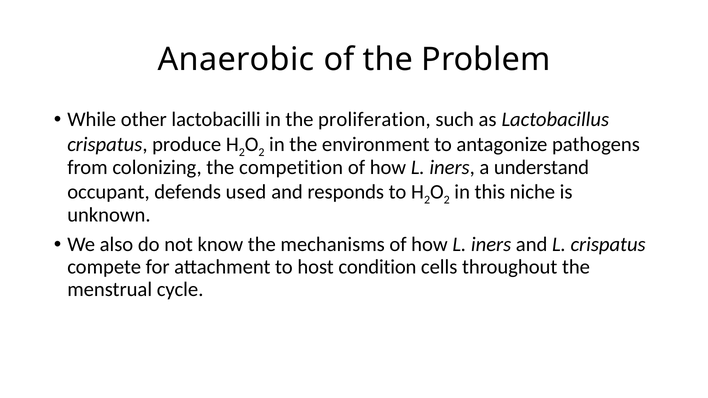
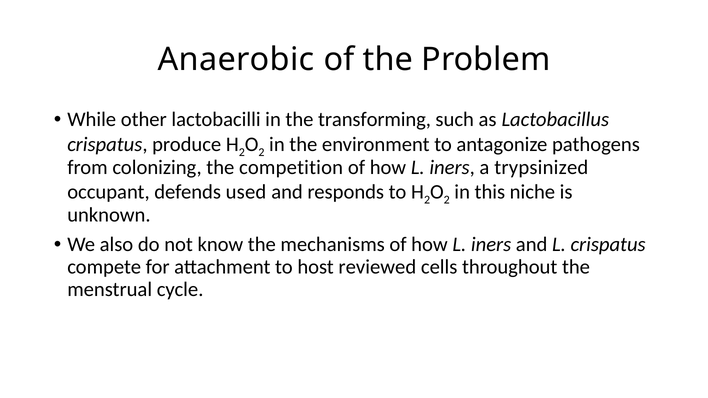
proliferation: proliferation -> transforming
understand: understand -> trypsinized
condition: condition -> reviewed
